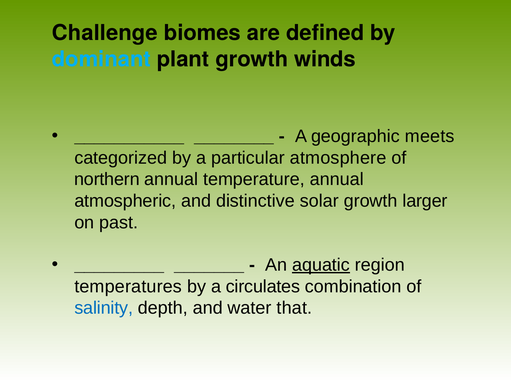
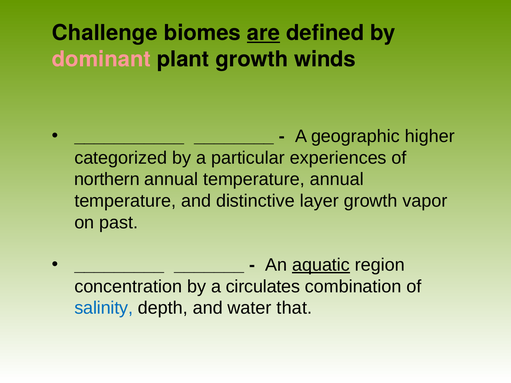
are underline: none -> present
dominant colour: light blue -> pink
meets: meets -> higher
atmosphere: atmosphere -> experiences
atmospheric at (125, 201): atmospheric -> temperature
solar: solar -> layer
larger: larger -> vapor
temperatures: temperatures -> concentration
